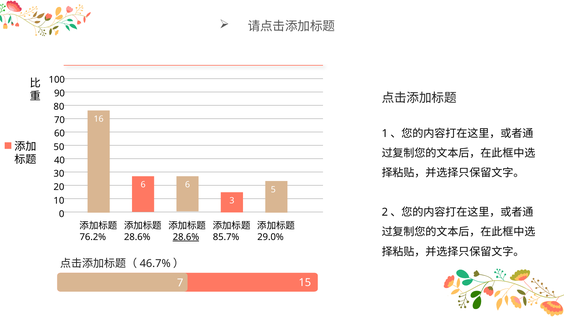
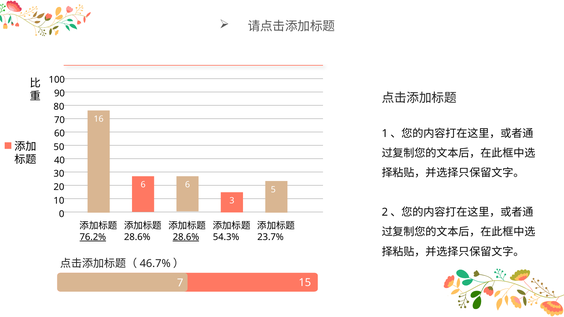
76.2% underline: none -> present
85.7%: 85.7% -> 54.3%
29.0%: 29.0% -> 23.7%
